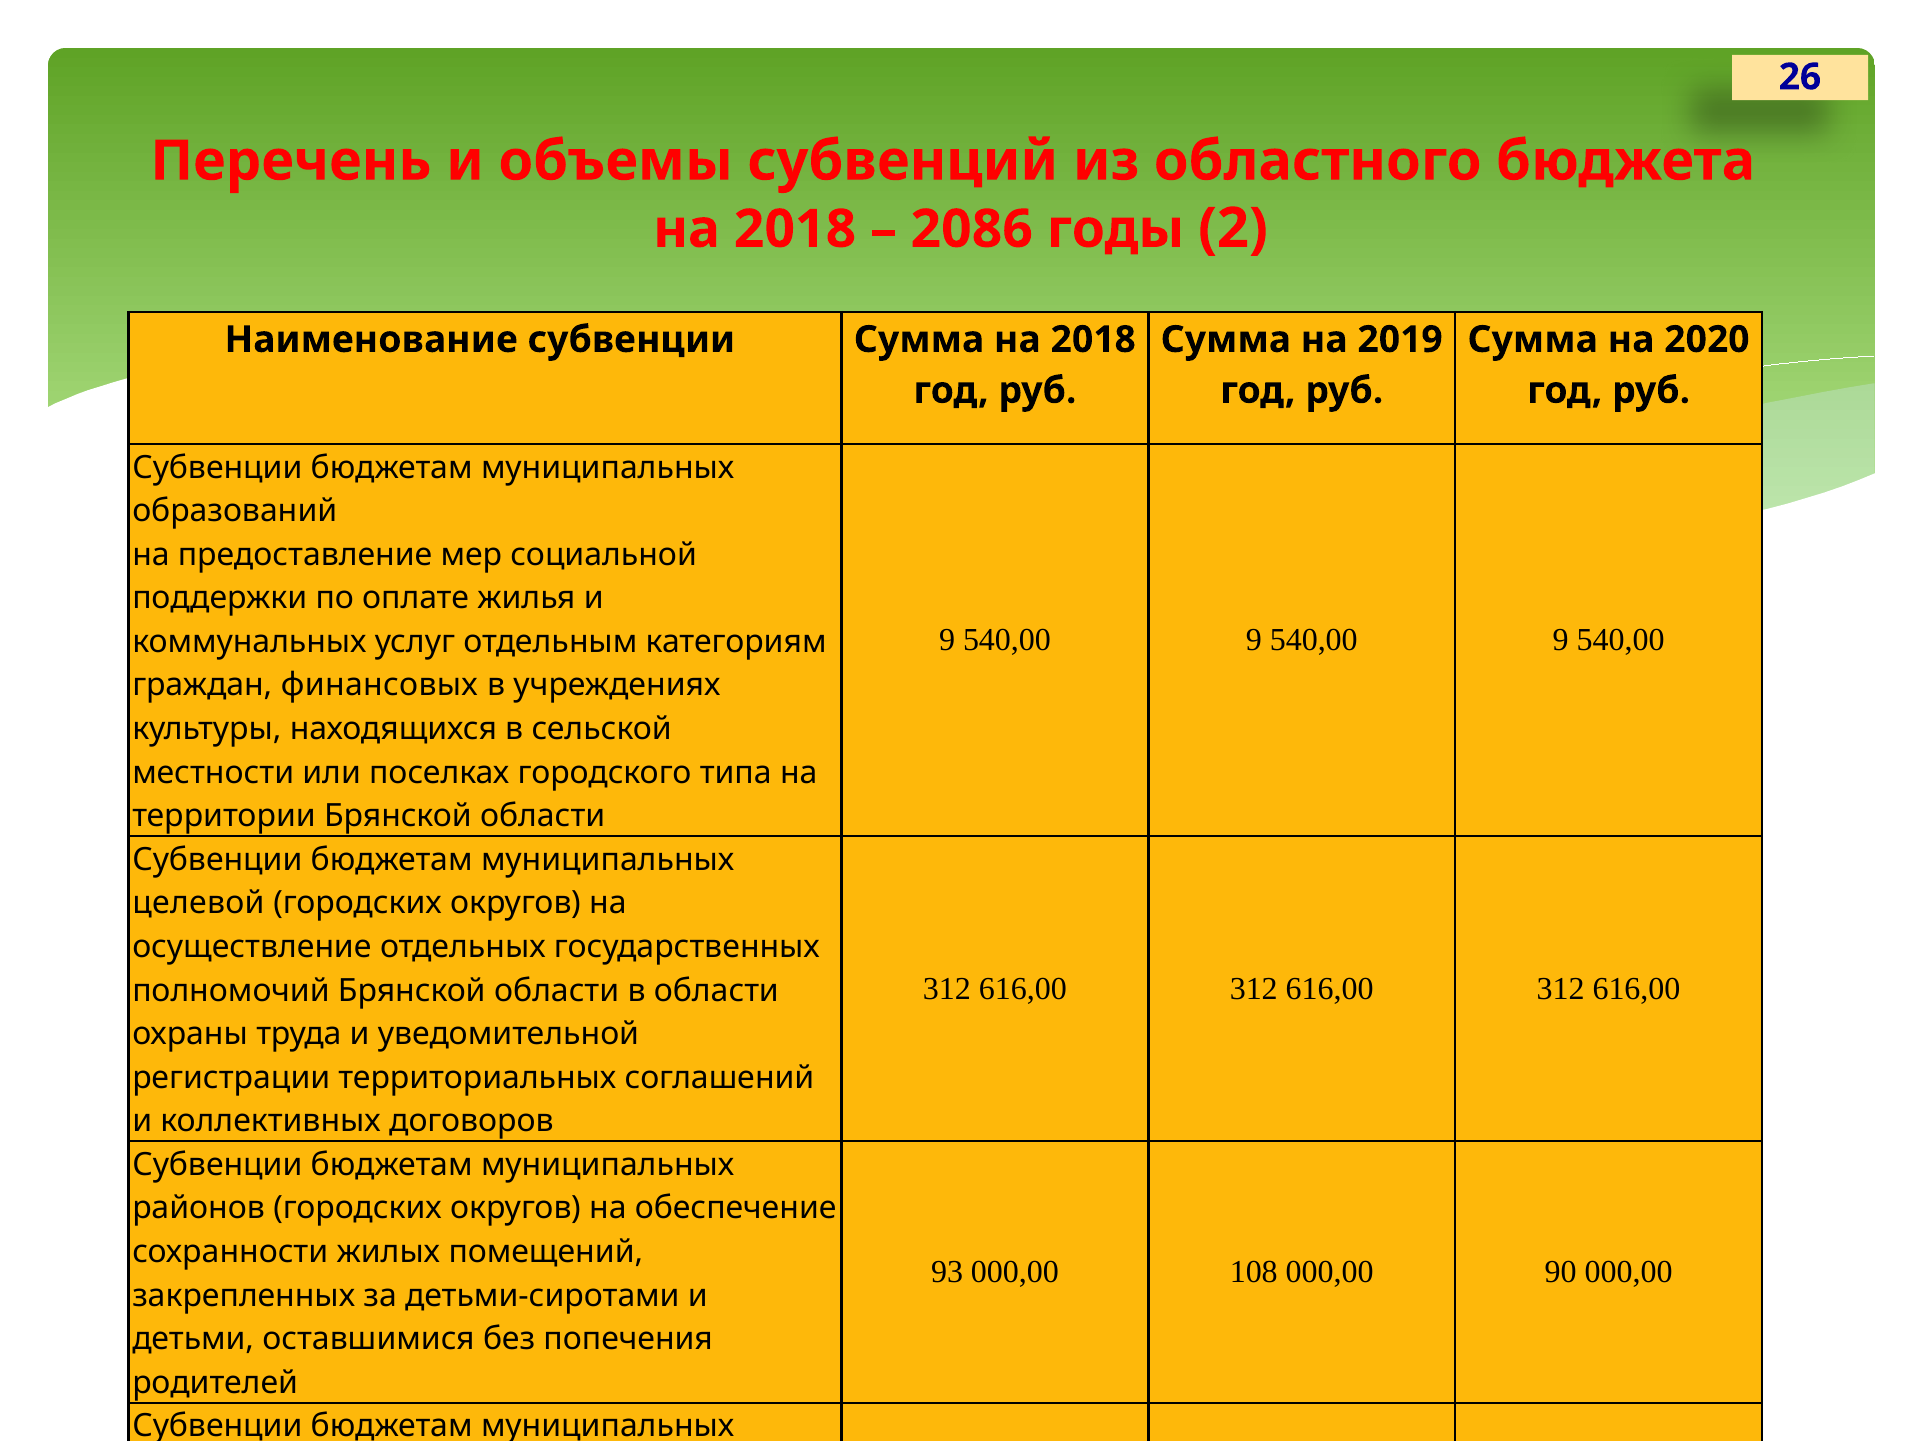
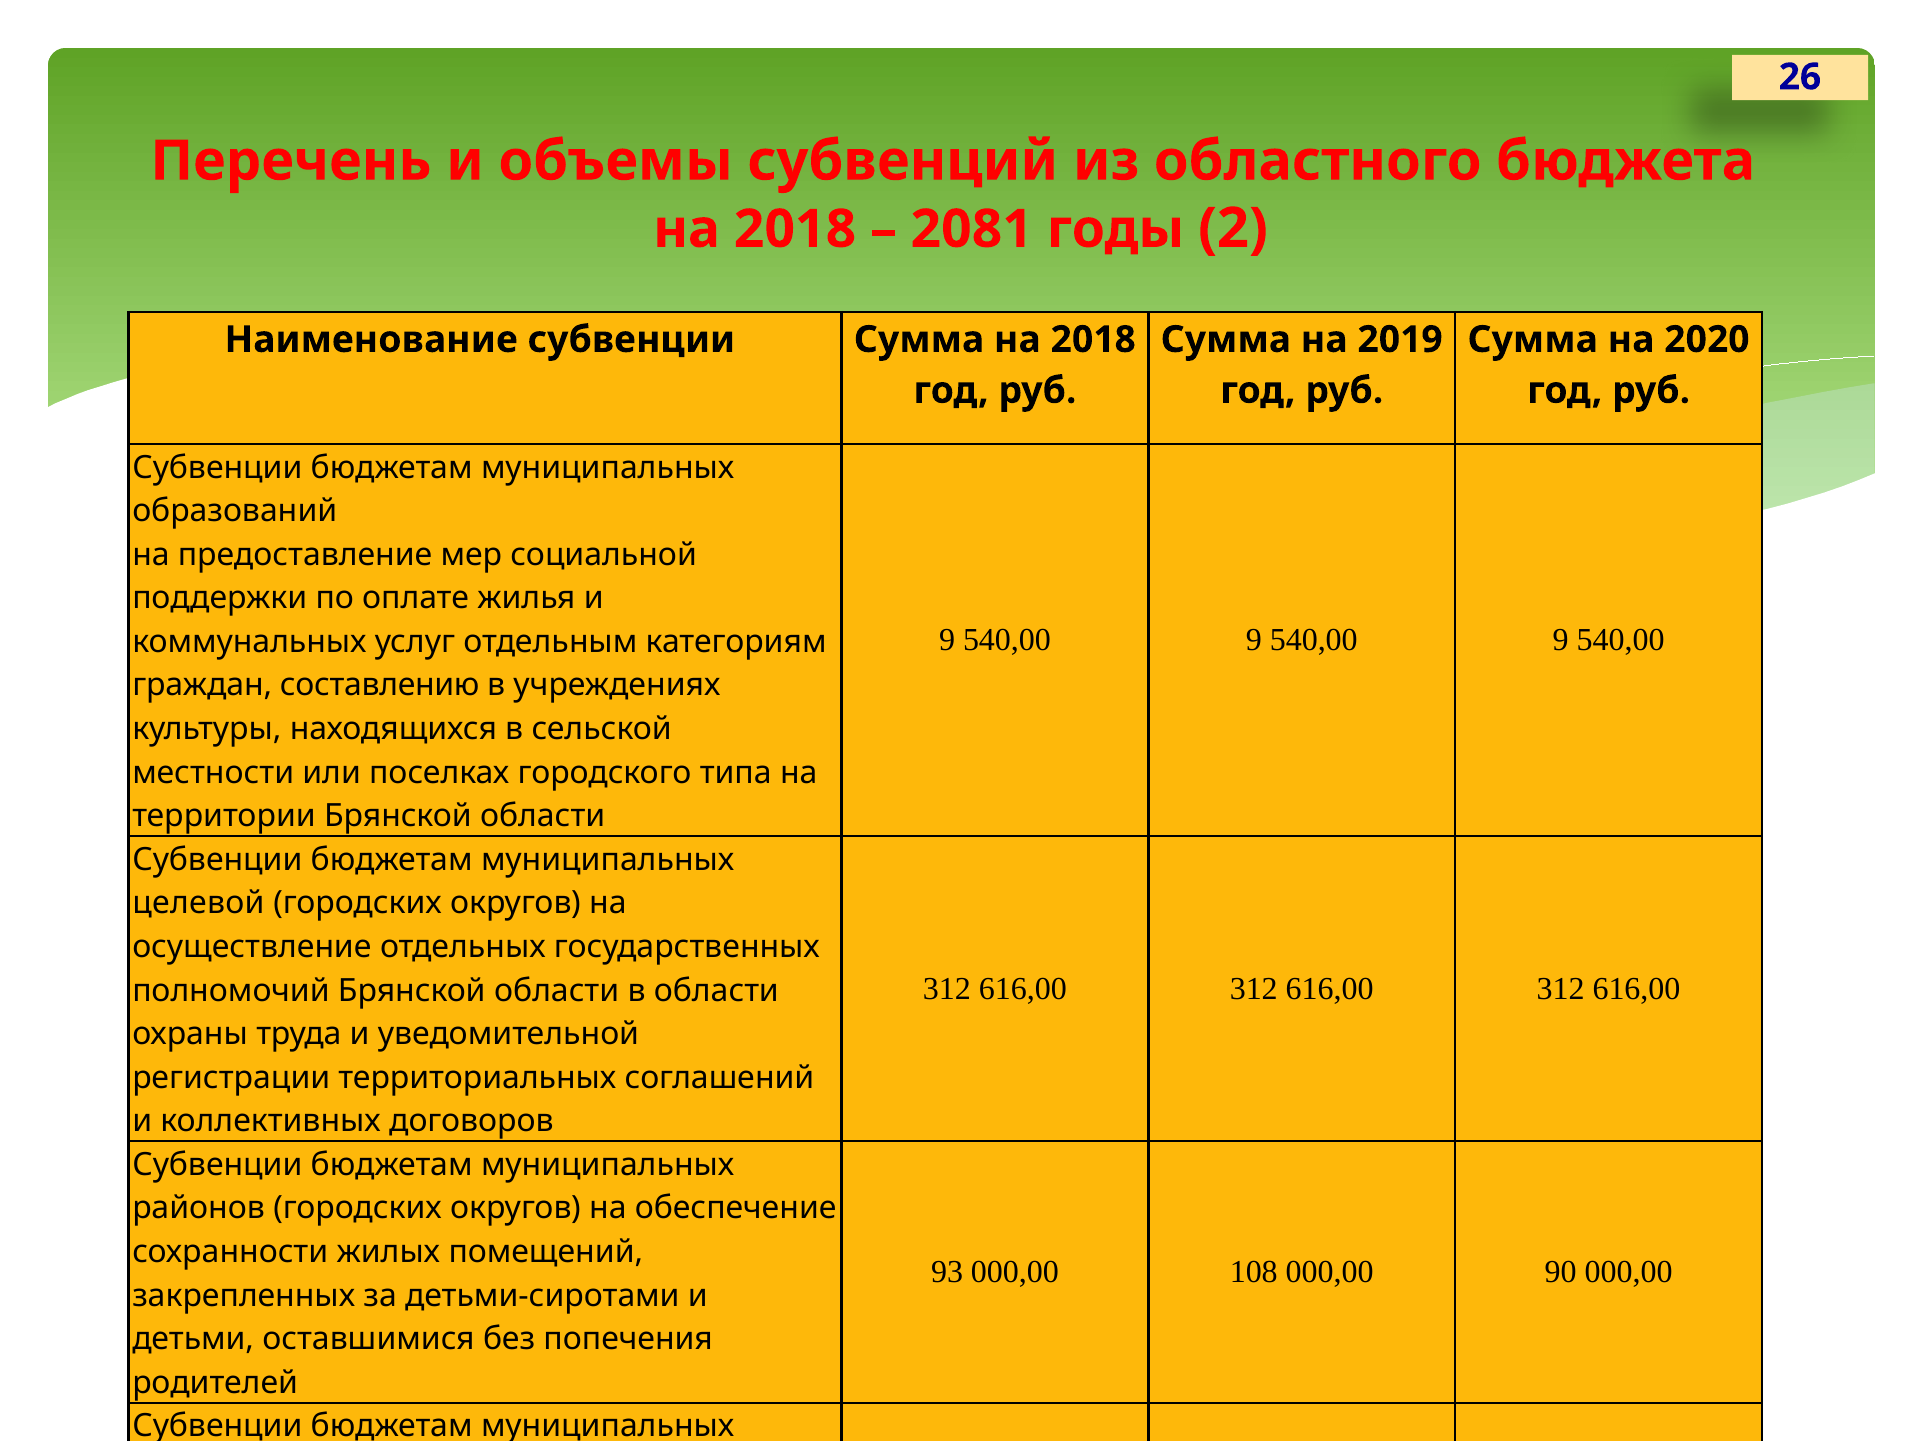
2086: 2086 -> 2081
финансовых: финансовых -> составлению
